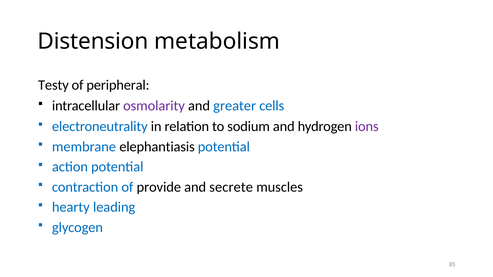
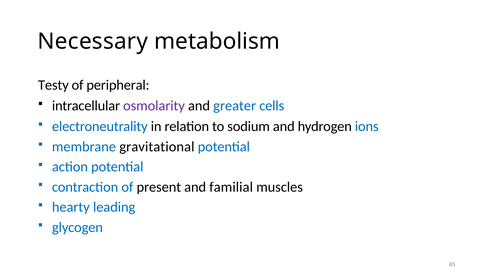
Distension: Distension -> Necessary
ions colour: purple -> blue
elephantiasis: elephantiasis -> gravitational
provide: provide -> present
secrete: secrete -> familial
